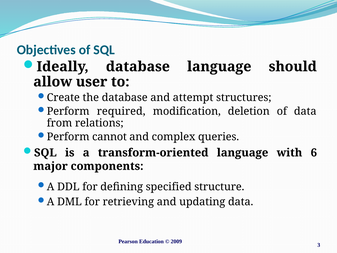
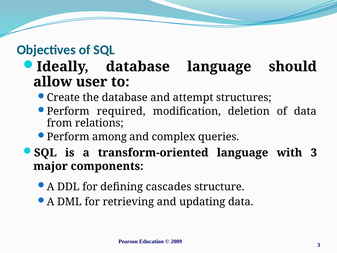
cannot: cannot -> among
with 6: 6 -> 3
specified: specified -> cascades
